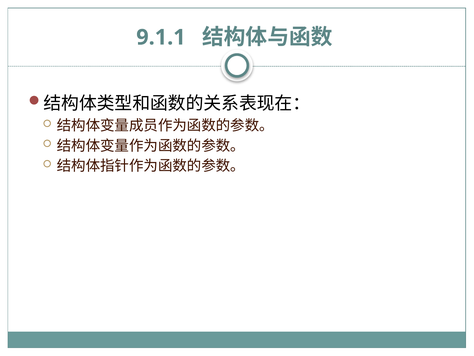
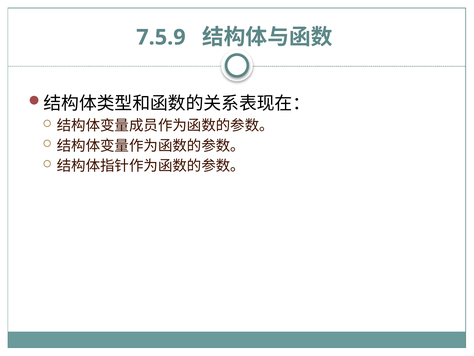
9.1.1: 9.1.1 -> 7.5.9
